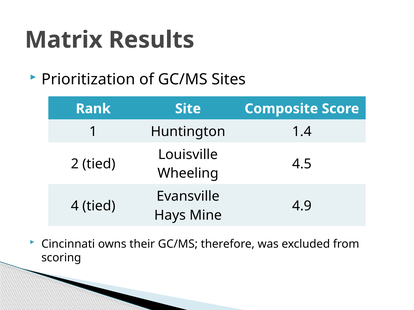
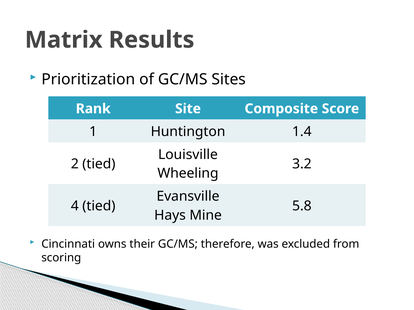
4.5: 4.5 -> 3.2
4.9: 4.9 -> 5.8
